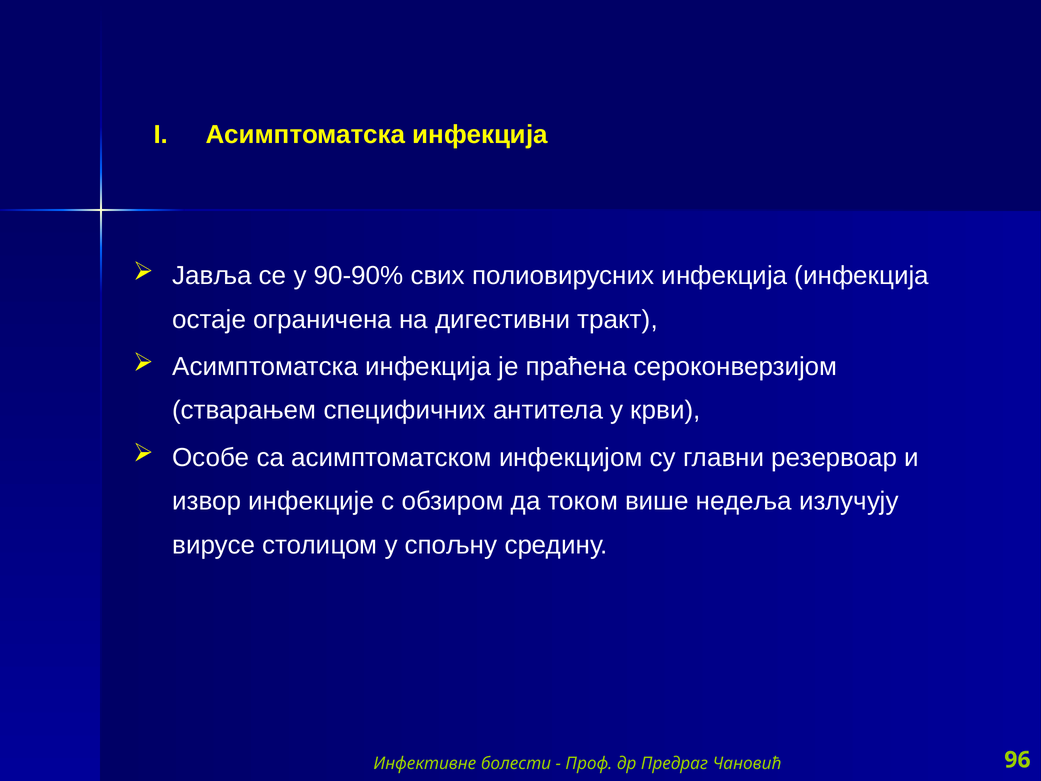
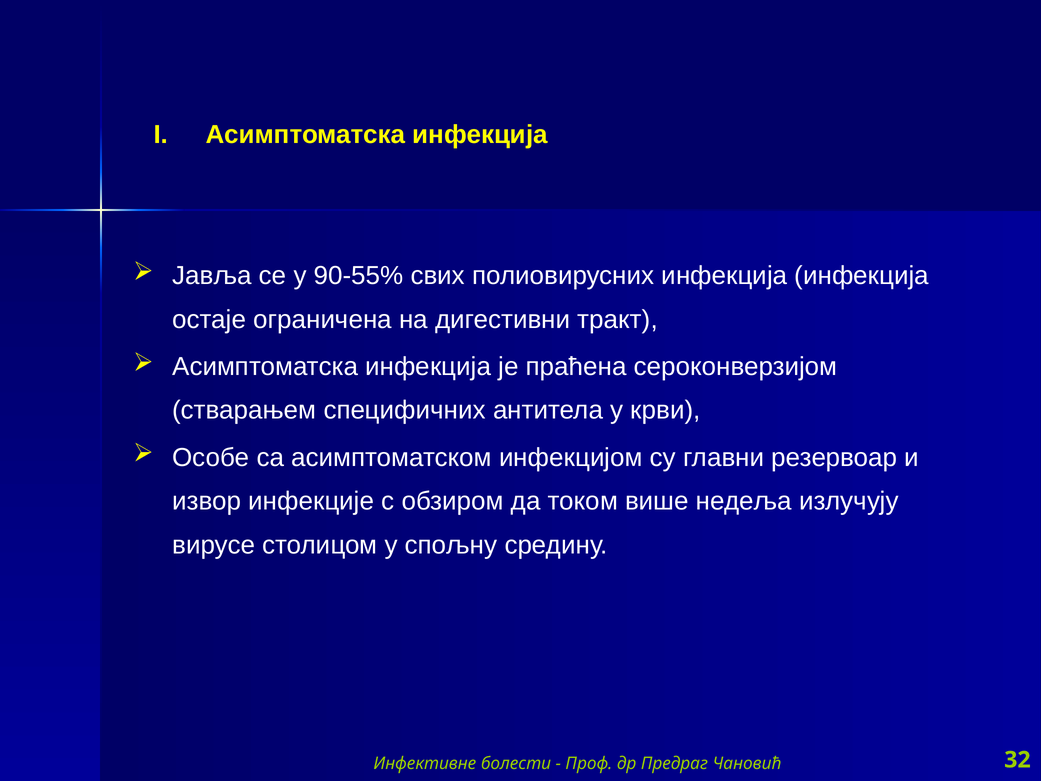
90-90%: 90-90% -> 90-55%
96: 96 -> 32
